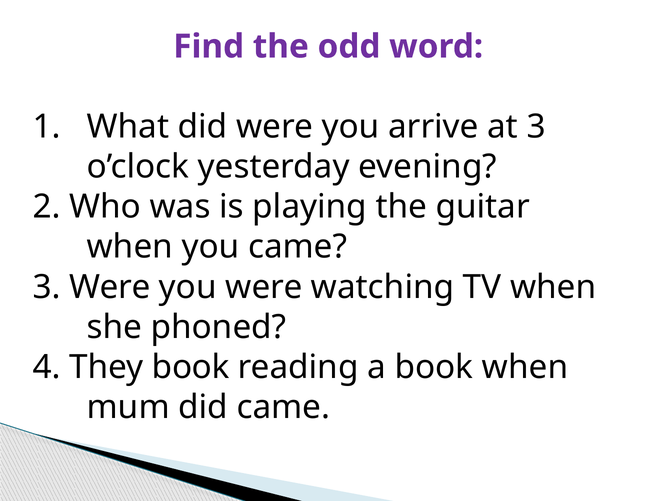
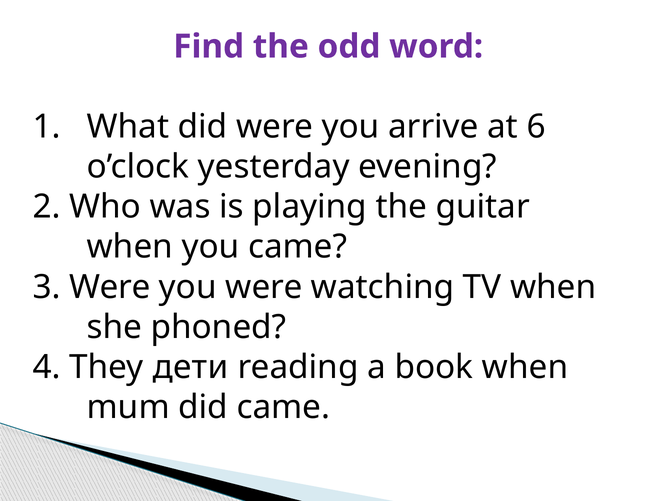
at 3: 3 -> 6
They book: book -> дети
